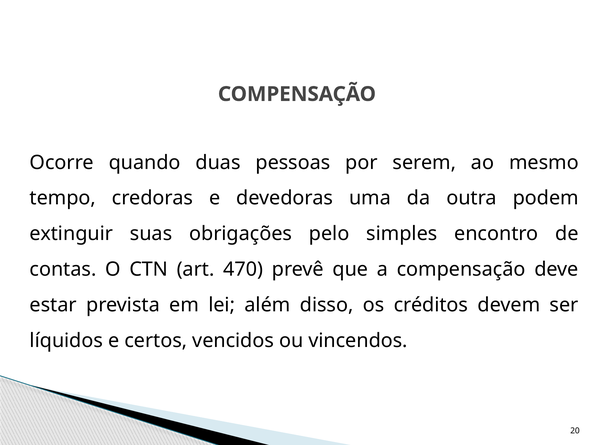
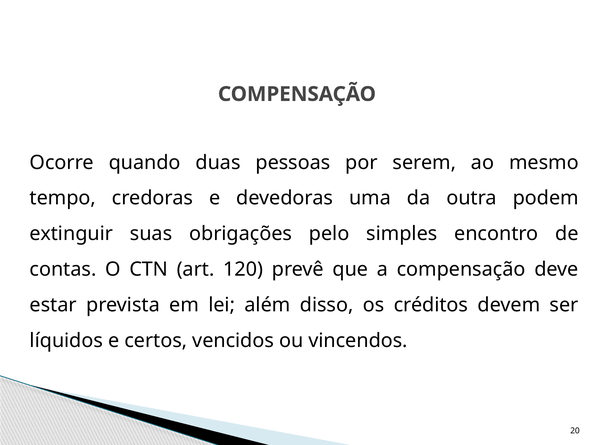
470: 470 -> 120
